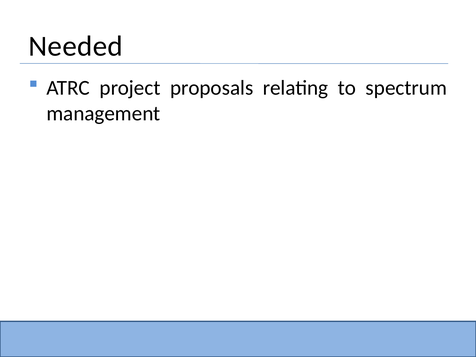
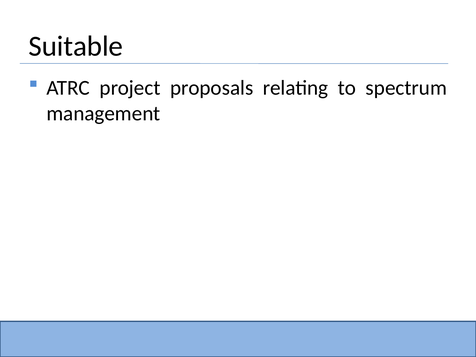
Needed: Needed -> Suitable
